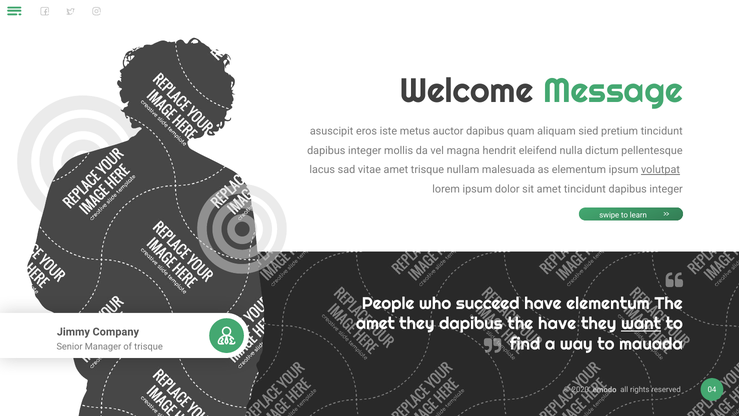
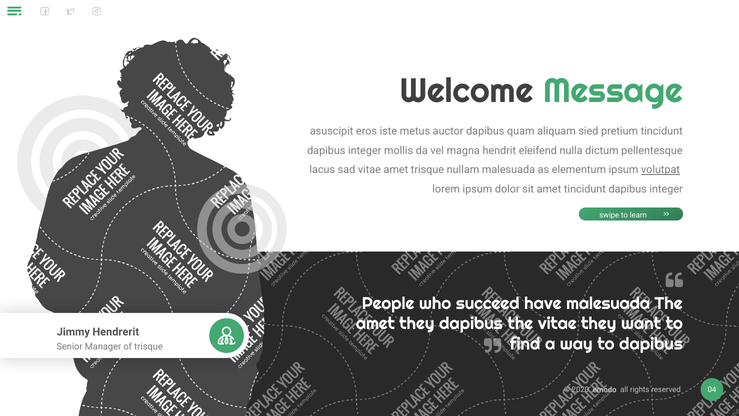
have elementum: elementum -> malesuada
the have: have -> vitae
want underline: present -> none
Company: Company -> Hendrerit
to mauada: mauada -> dapibus
